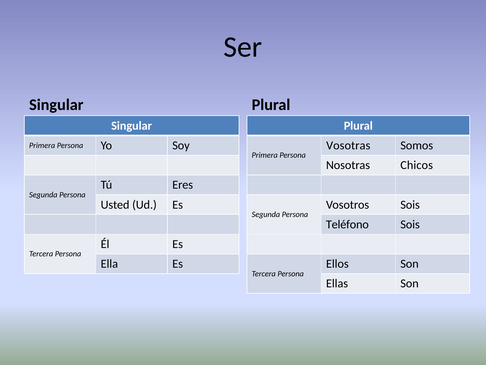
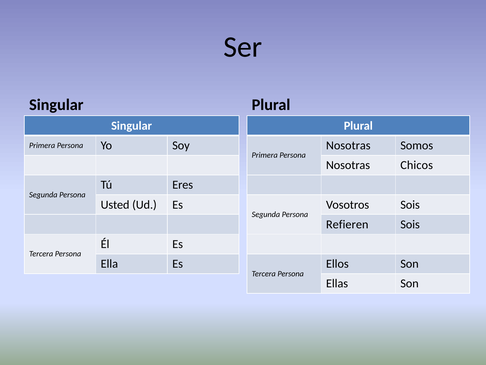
Vosotras at (348, 145): Vosotras -> Nosotras
Teléfono: Teléfono -> Refieren
